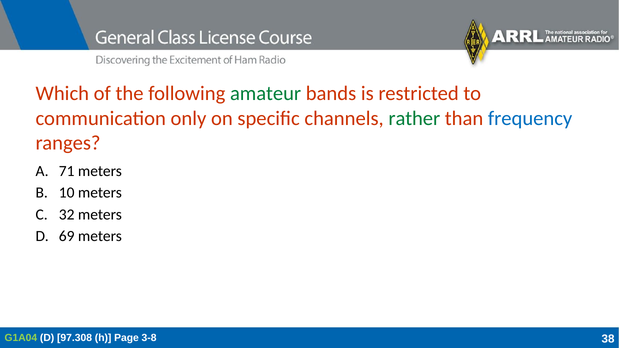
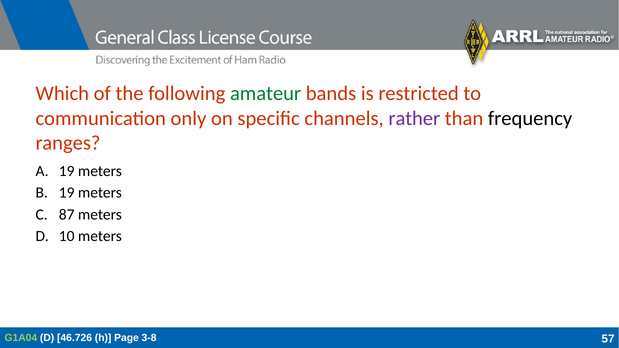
rather colour: green -> purple
frequency colour: blue -> black
71 at (67, 171): 71 -> 19
10 at (67, 193): 10 -> 19
32: 32 -> 87
69: 69 -> 10
97.308: 97.308 -> 46.726
38: 38 -> 57
